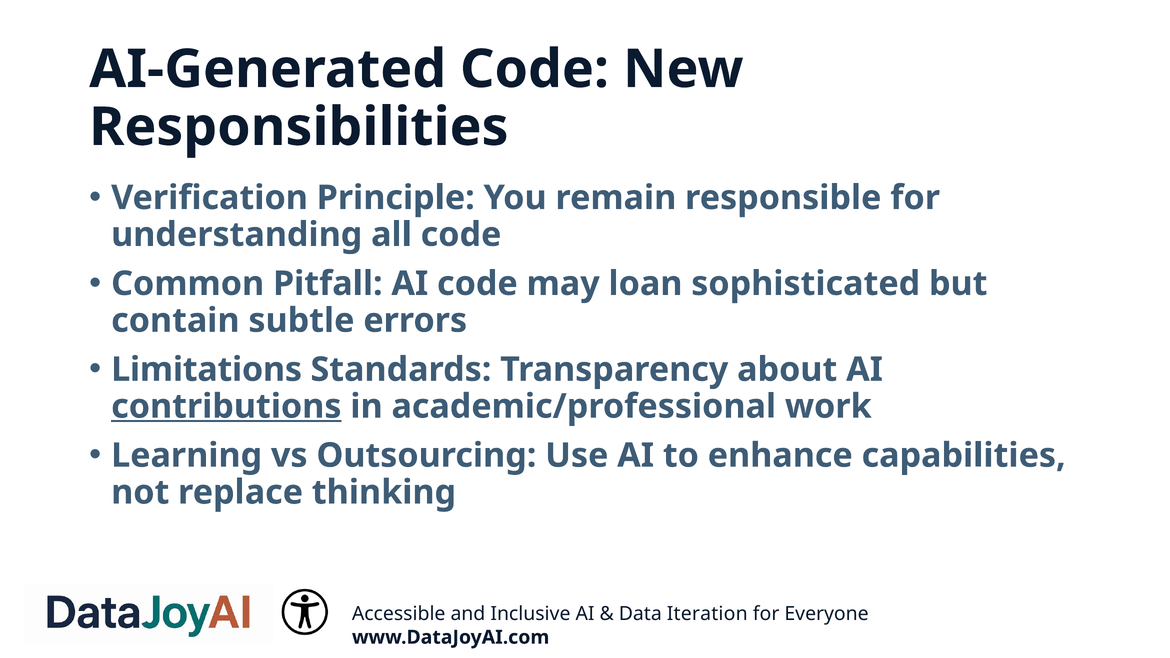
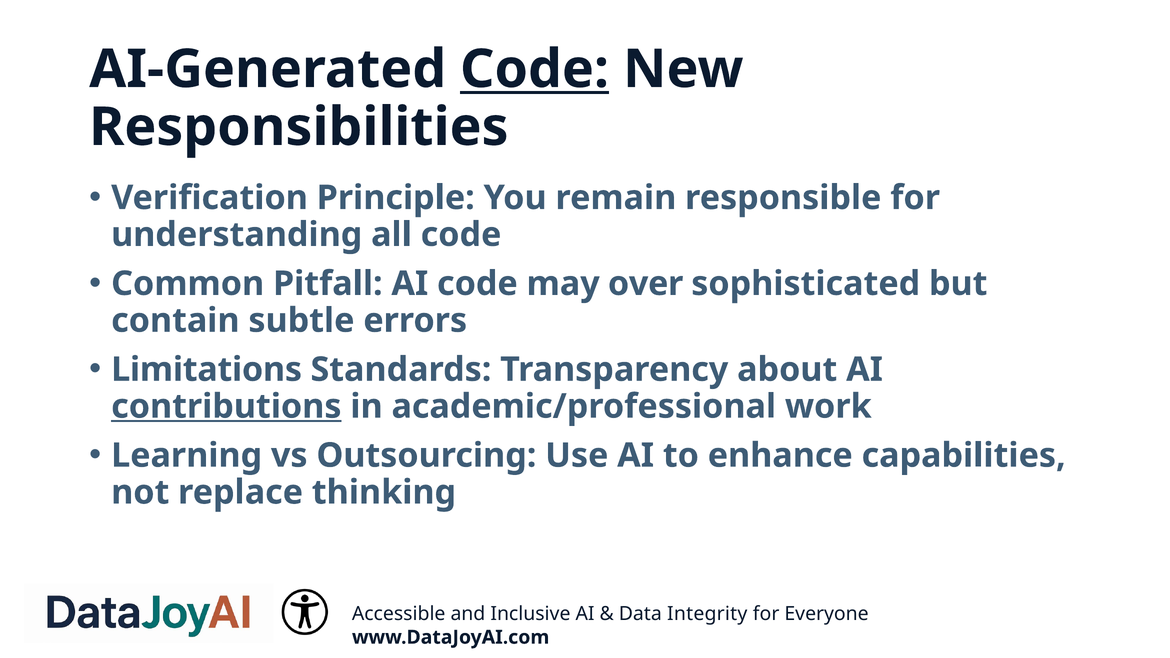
Code at (535, 69) underline: none -> present
loan: loan -> over
Iteration: Iteration -> Integrity
